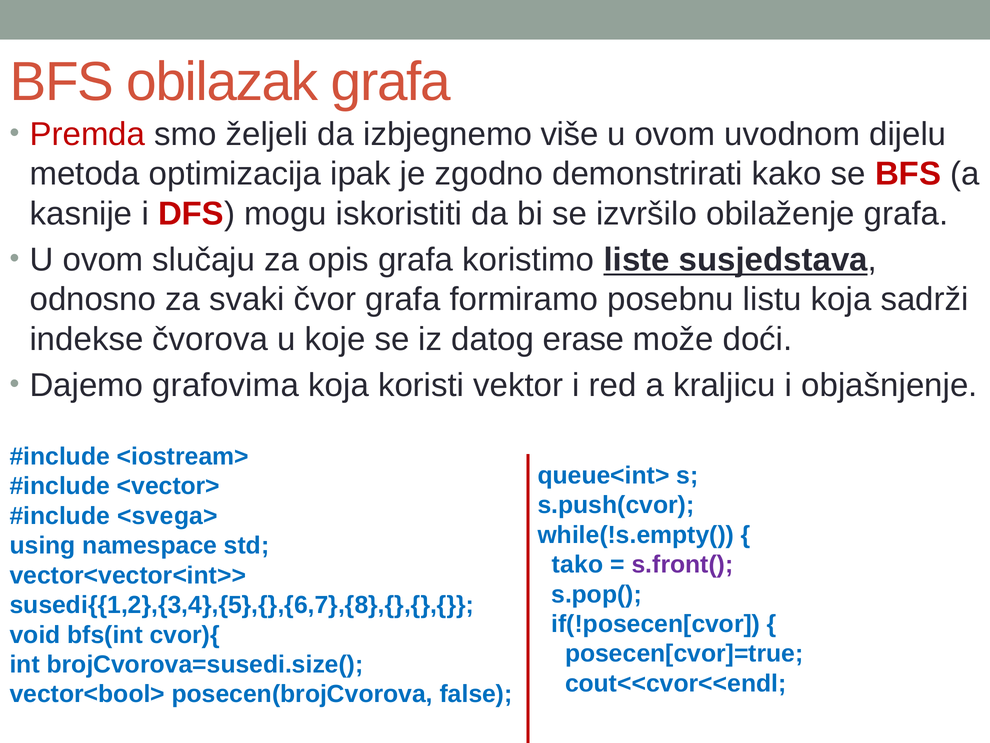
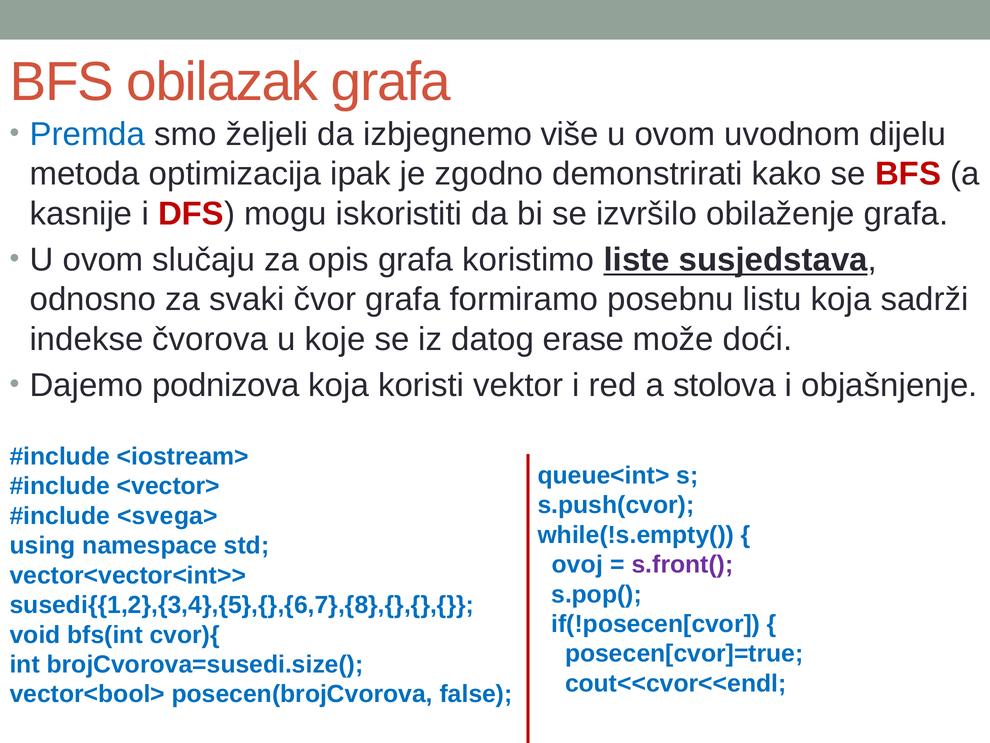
Premda colour: red -> blue
grafovima: grafovima -> podnizova
kraljicu: kraljicu -> stolova
tako: tako -> ovoj
